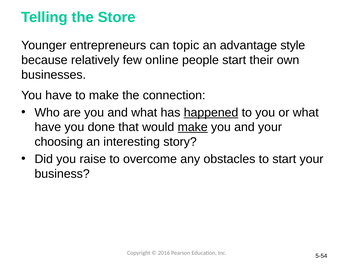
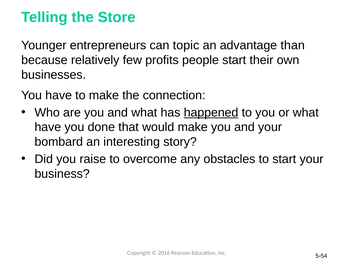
style: style -> than
online: online -> profits
make at (193, 127) underline: present -> none
choosing: choosing -> bombard
